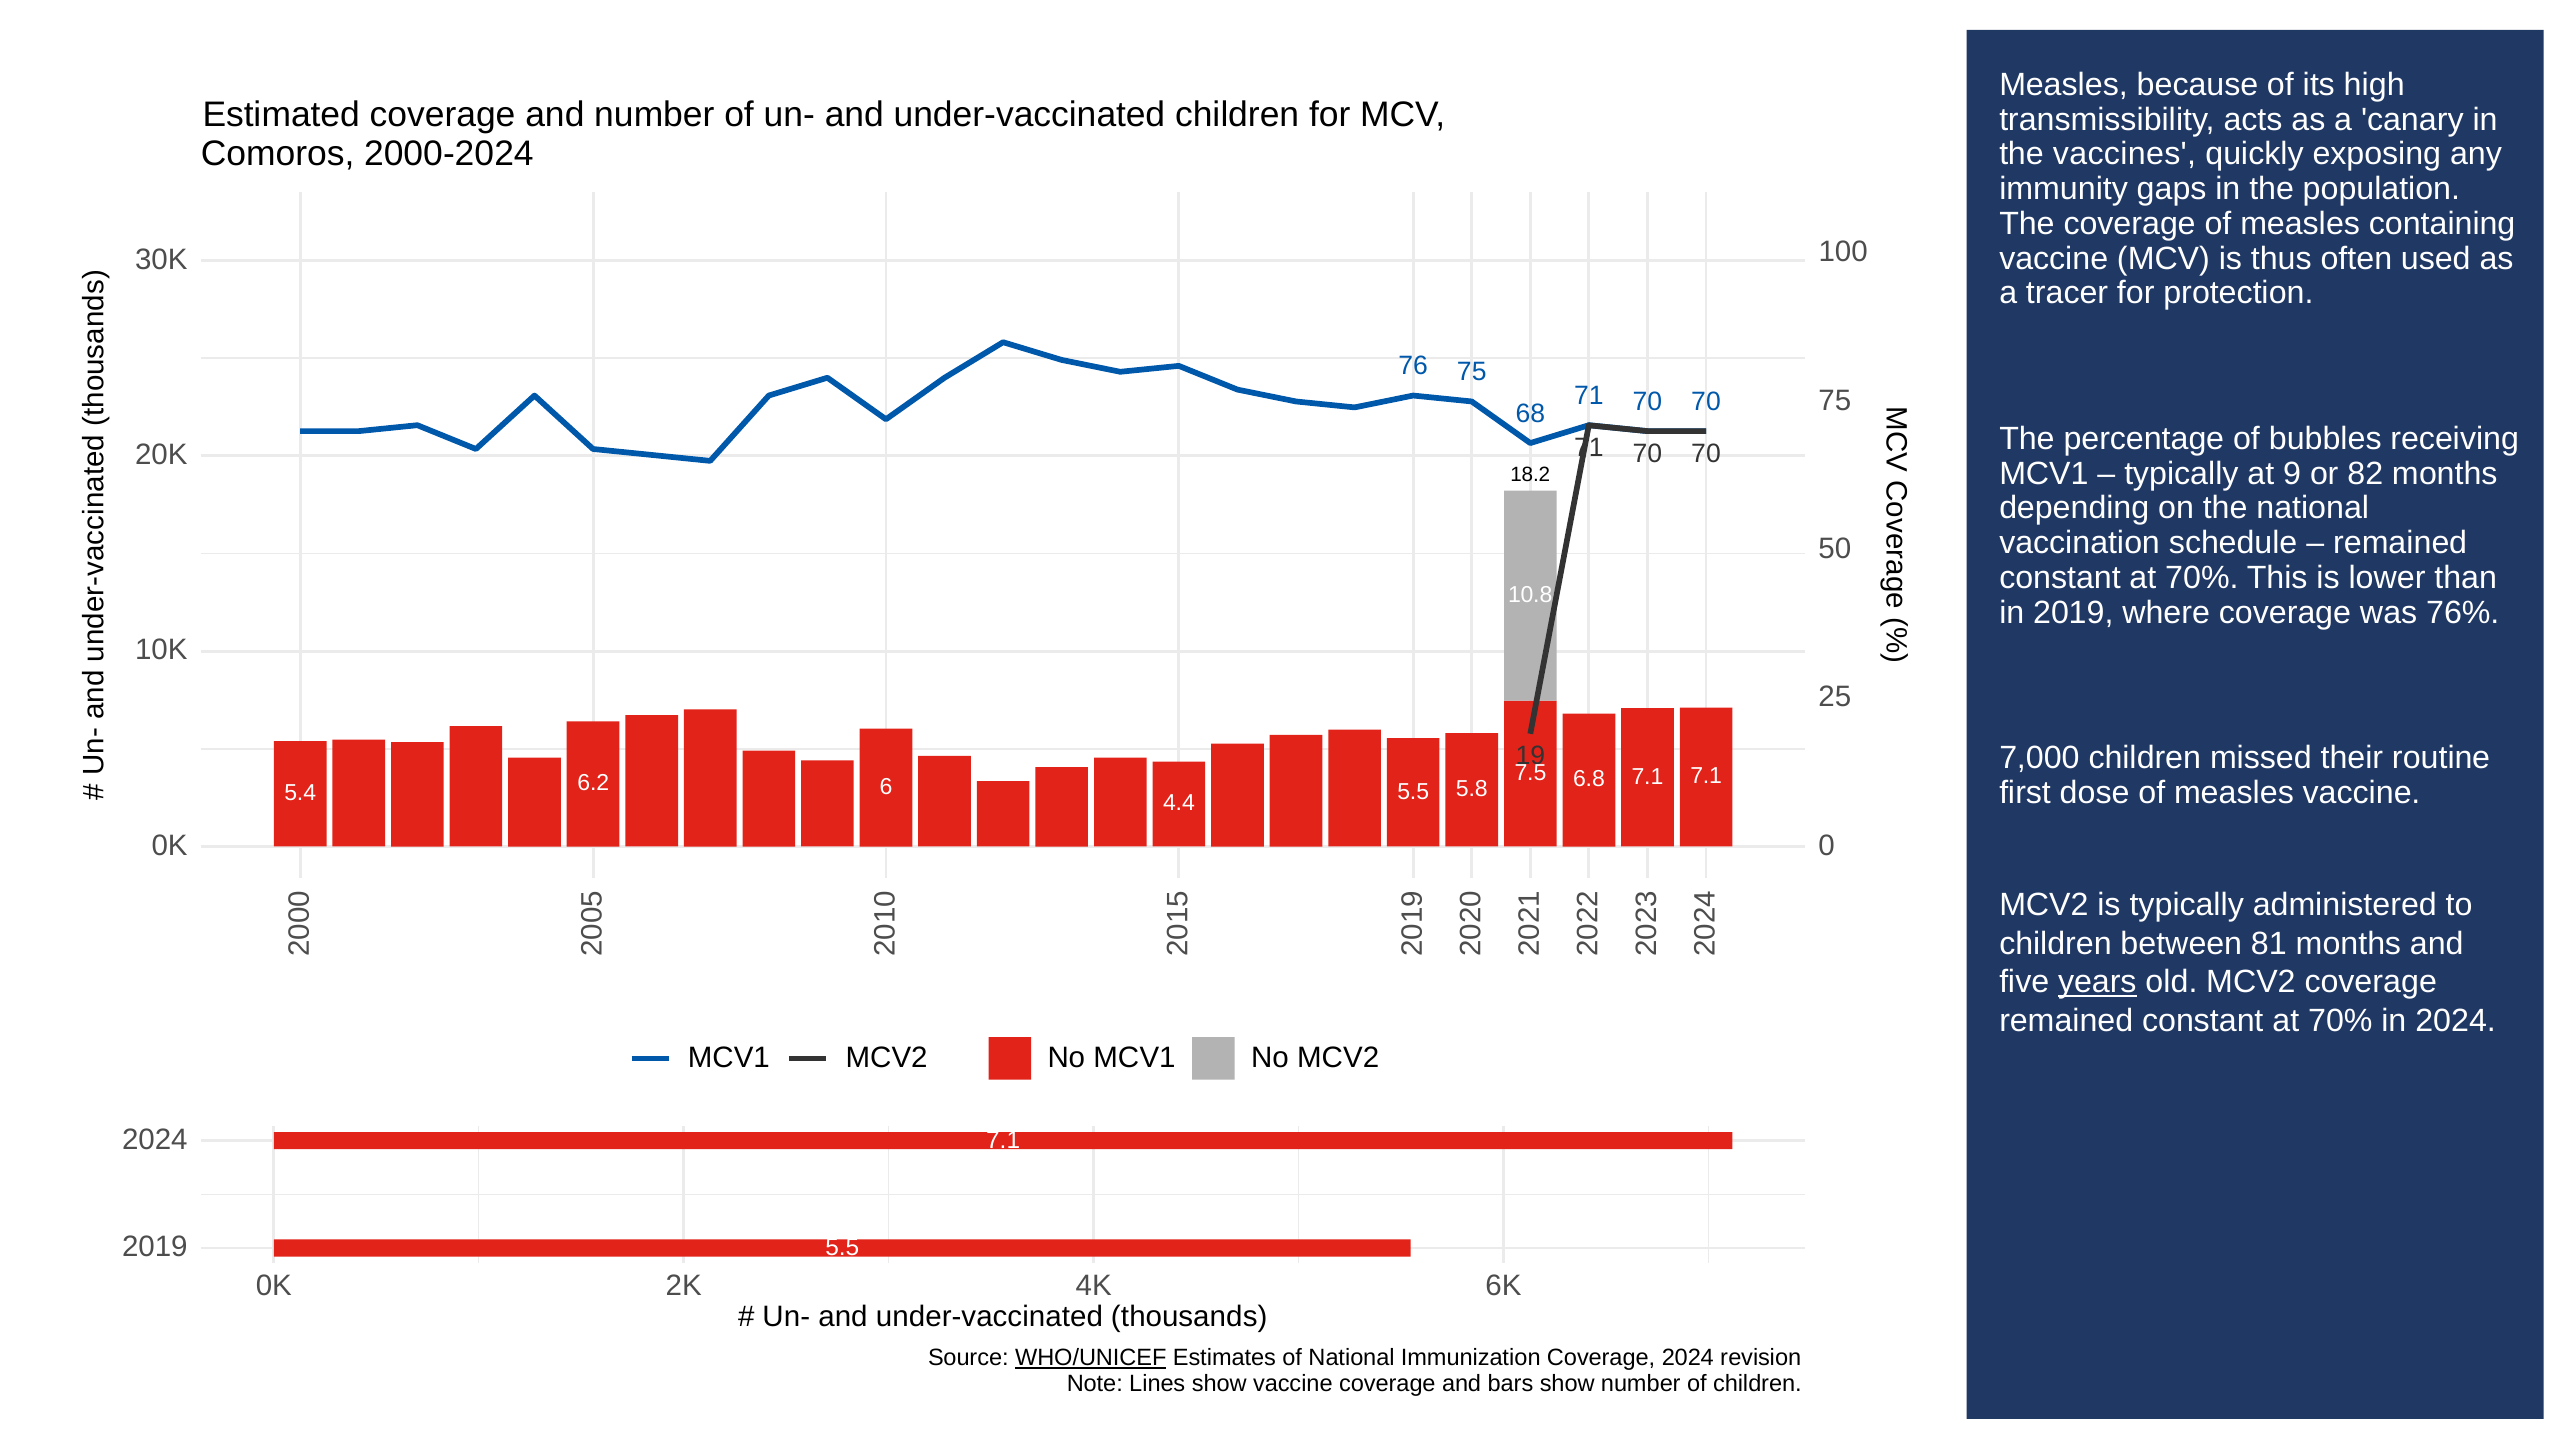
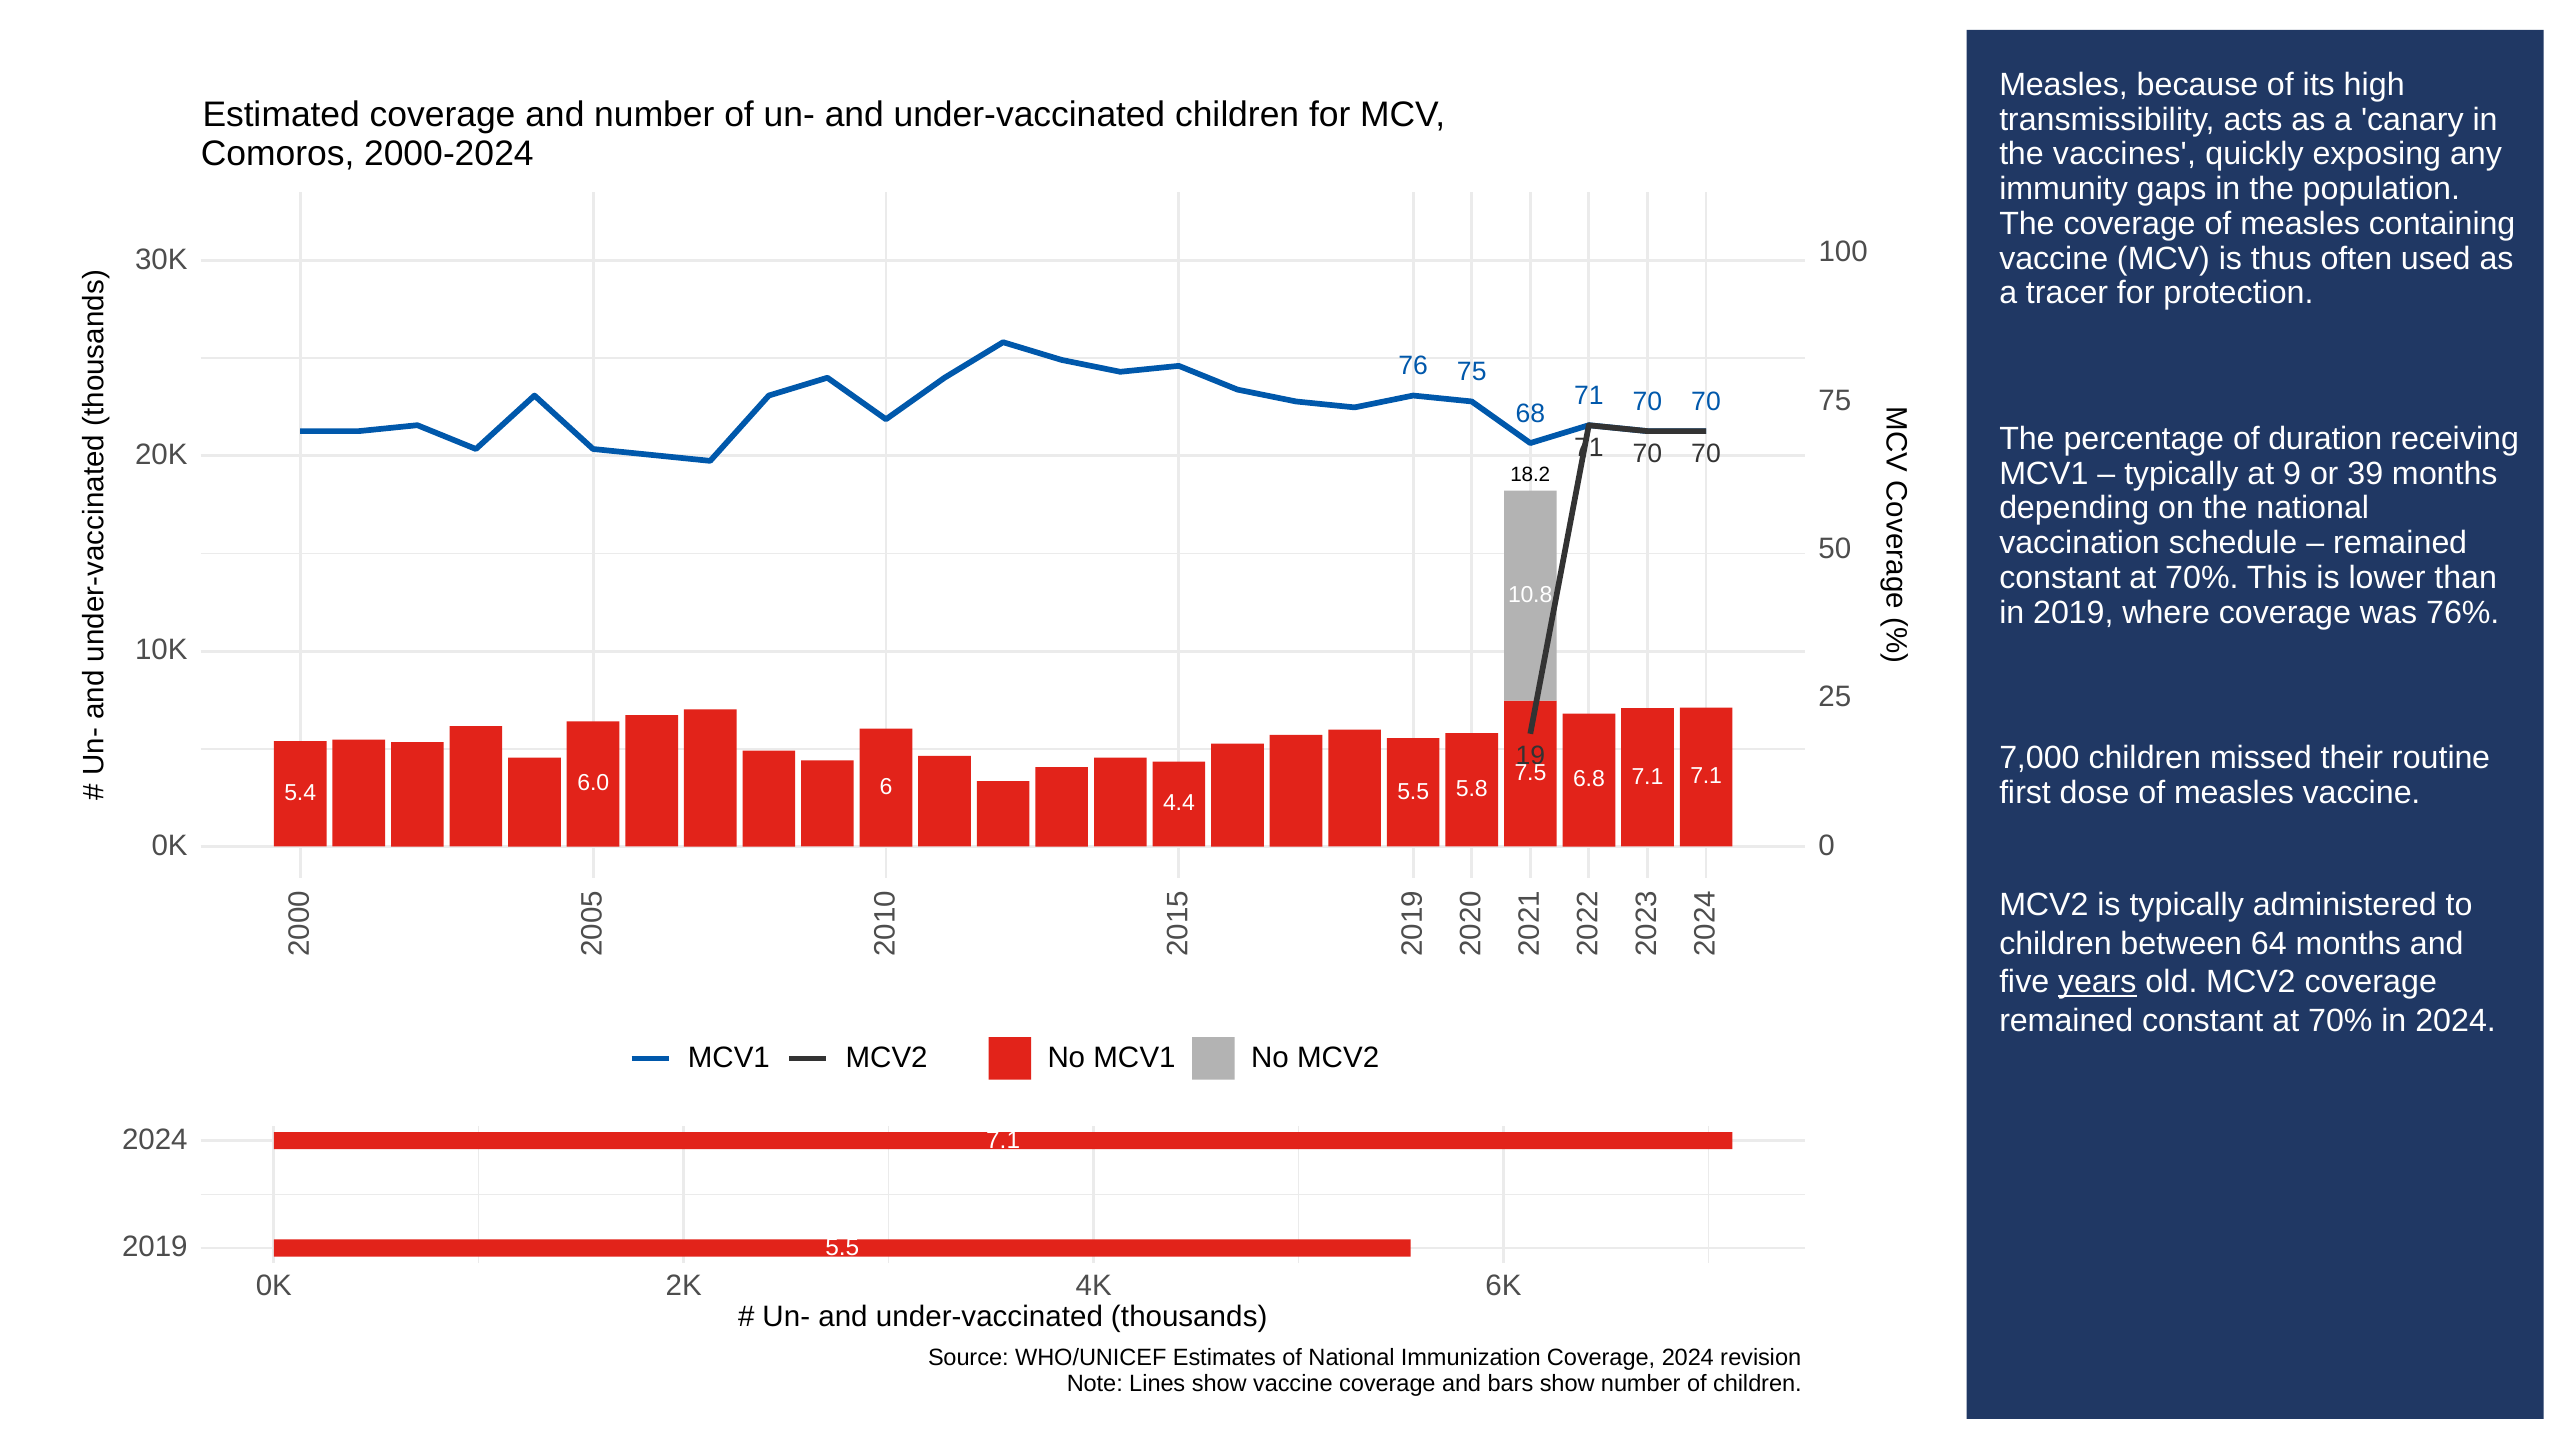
bubbles: bubbles -> duration
82: 82 -> 39
6.2: 6.2 -> 6.0
81: 81 -> 64
WHO/UNICEF underline: present -> none
